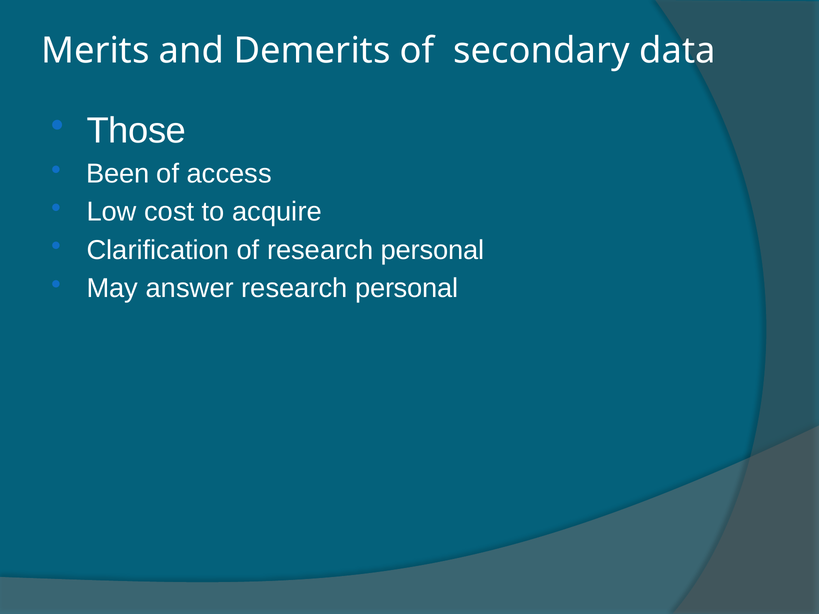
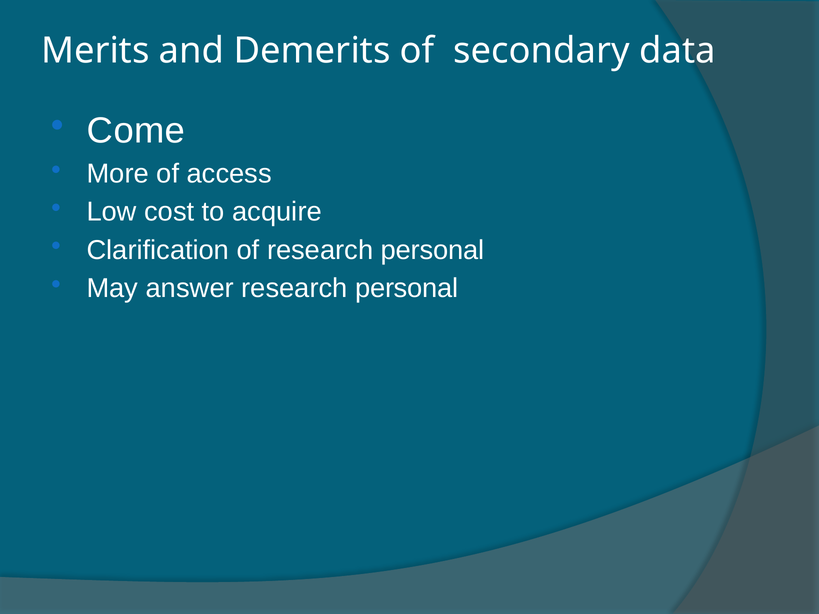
Those: Those -> Come
Been: Been -> More
